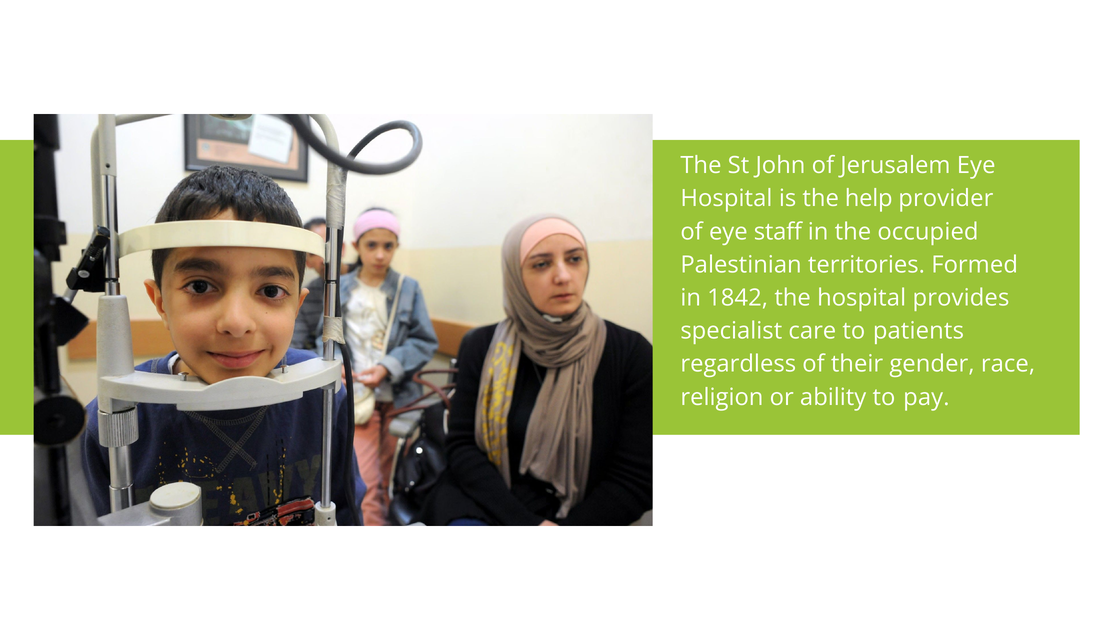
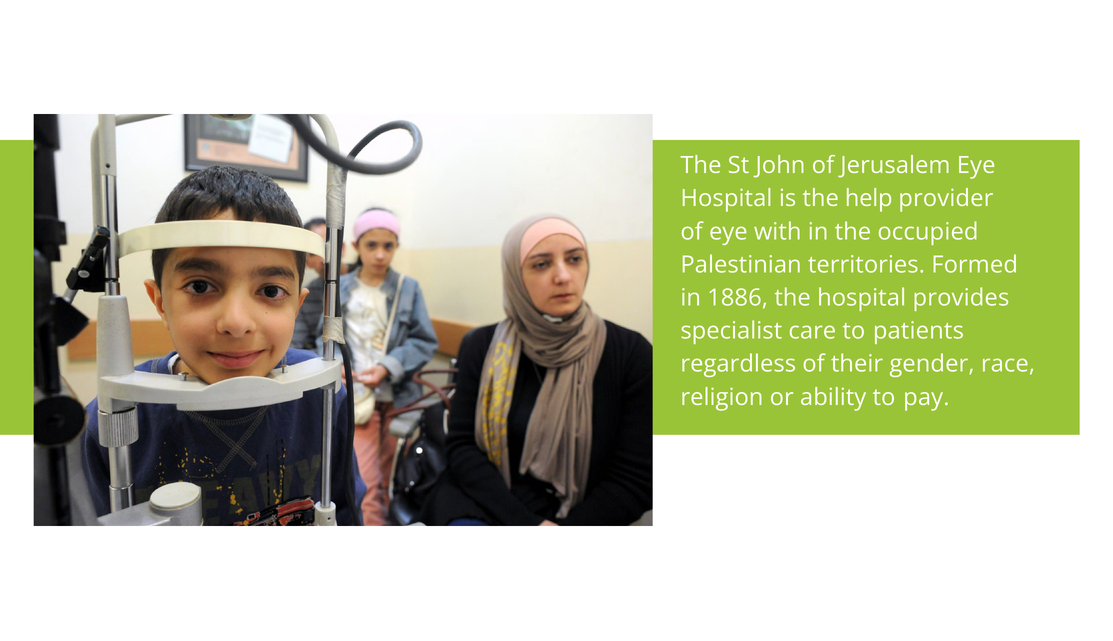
staff: staff -> with
1842: 1842 -> 1886
